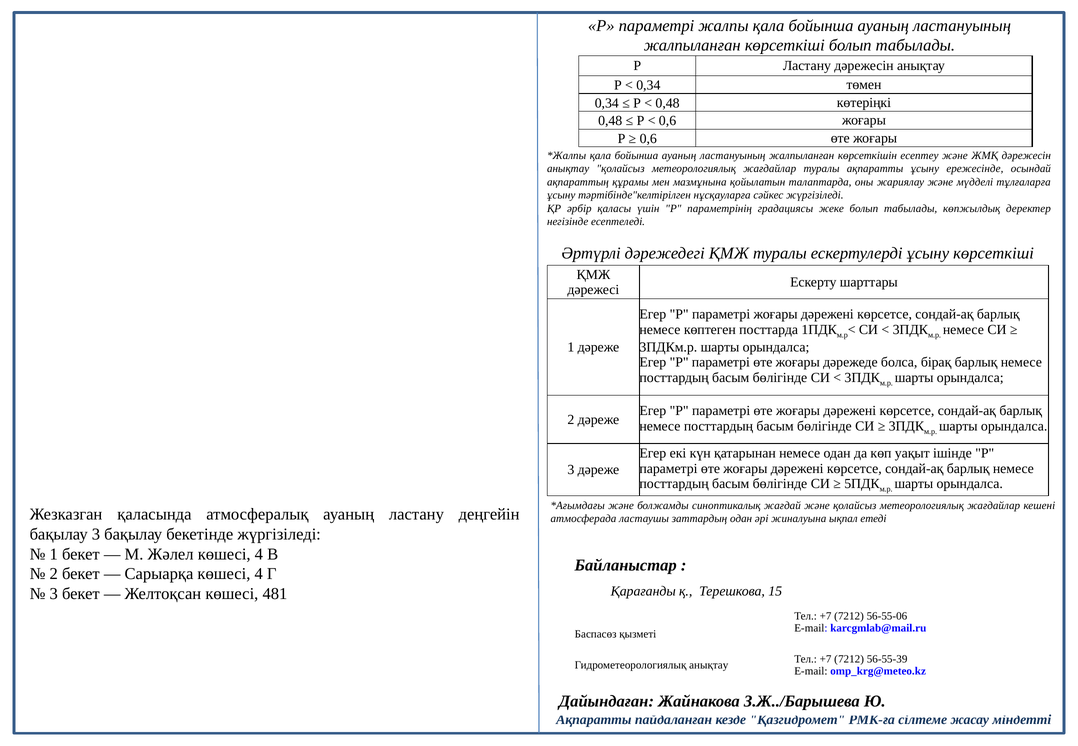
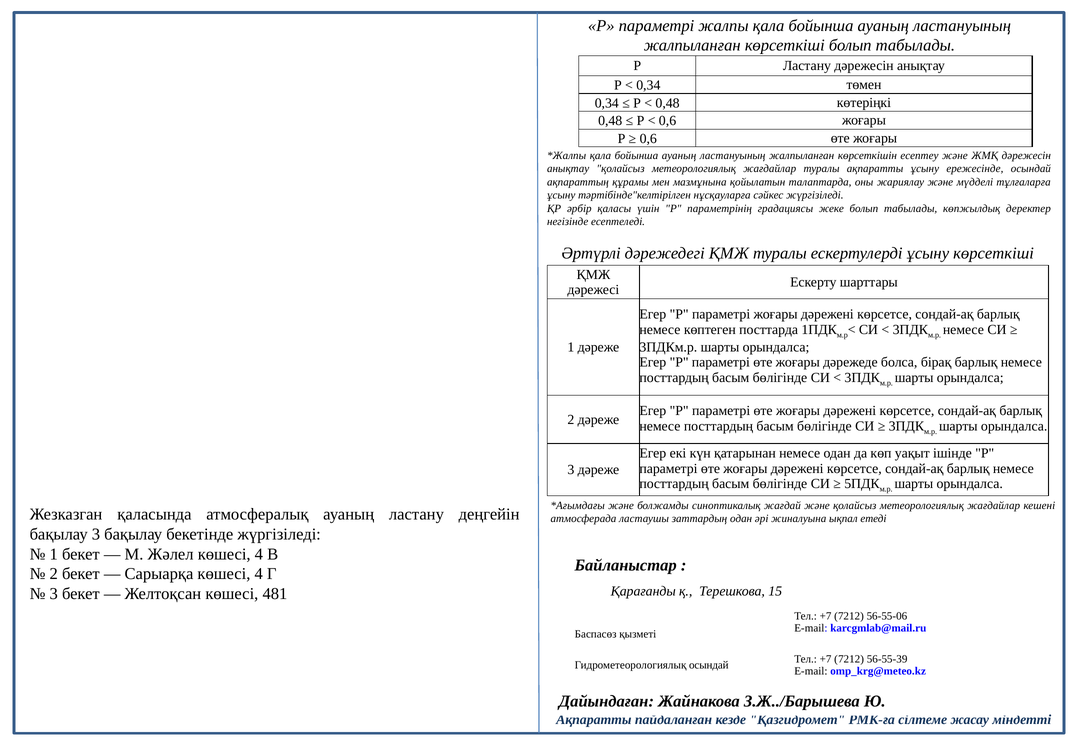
Гидрометеорологиялық анықтау: анықтау -> осындай
